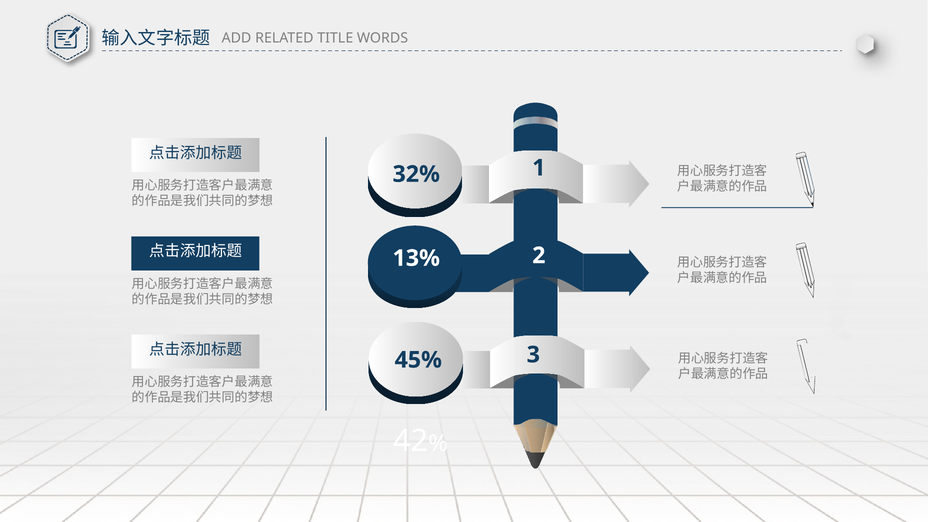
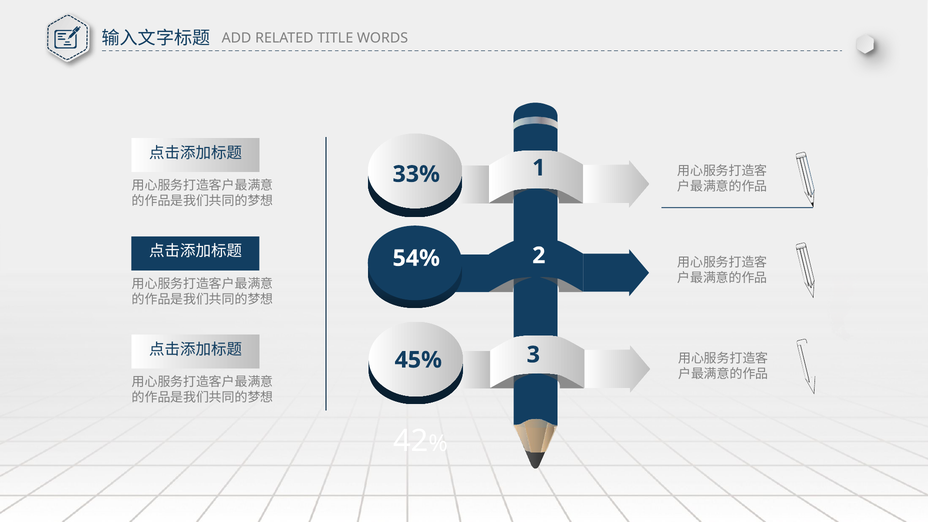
32%: 32% -> 33%
13%: 13% -> 54%
